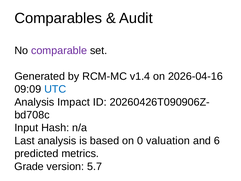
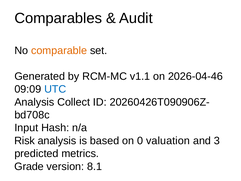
comparable colour: purple -> orange
v1.4: v1.4 -> v1.1
2026-04-16: 2026-04-16 -> 2026-04-46
Impact: Impact -> Collect
Last: Last -> Risk
6: 6 -> 3
5.7: 5.7 -> 8.1
